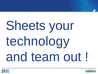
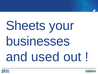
technology: technology -> businesses
team: team -> used
